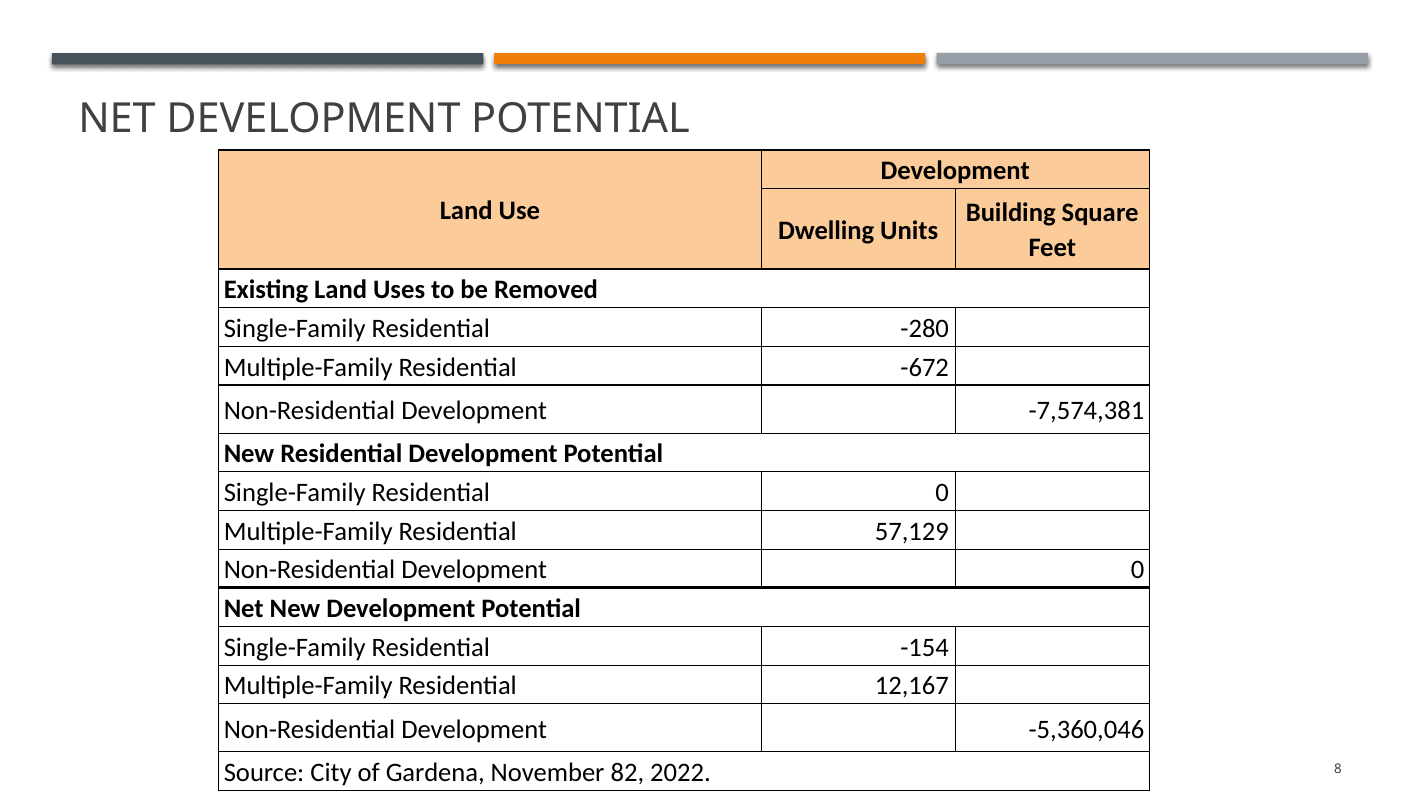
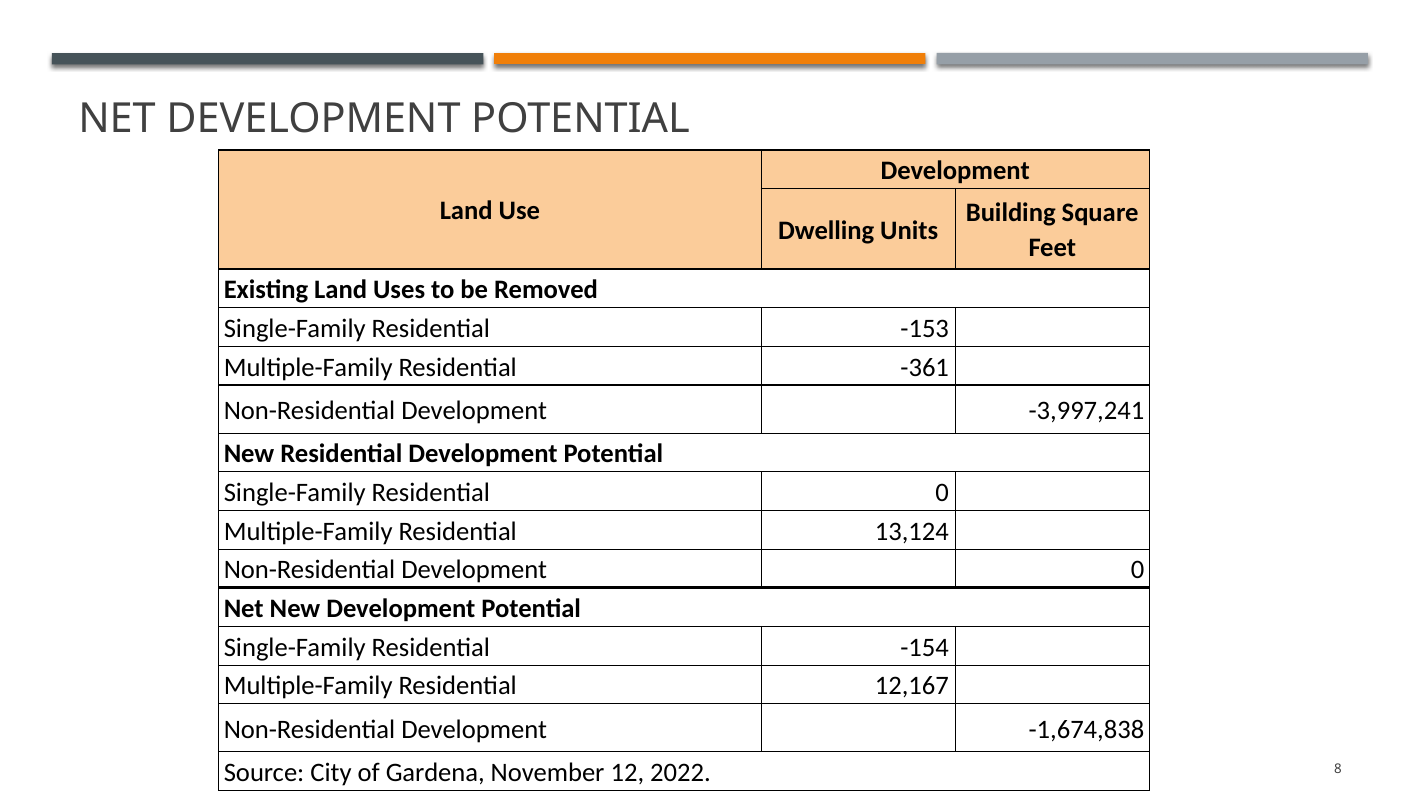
-280: -280 -> -153
-672: -672 -> -361
-7,574,381: -7,574,381 -> -3,997,241
57,129: 57,129 -> 13,124
-5,360,046: -5,360,046 -> -1,674,838
82: 82 -> 12
